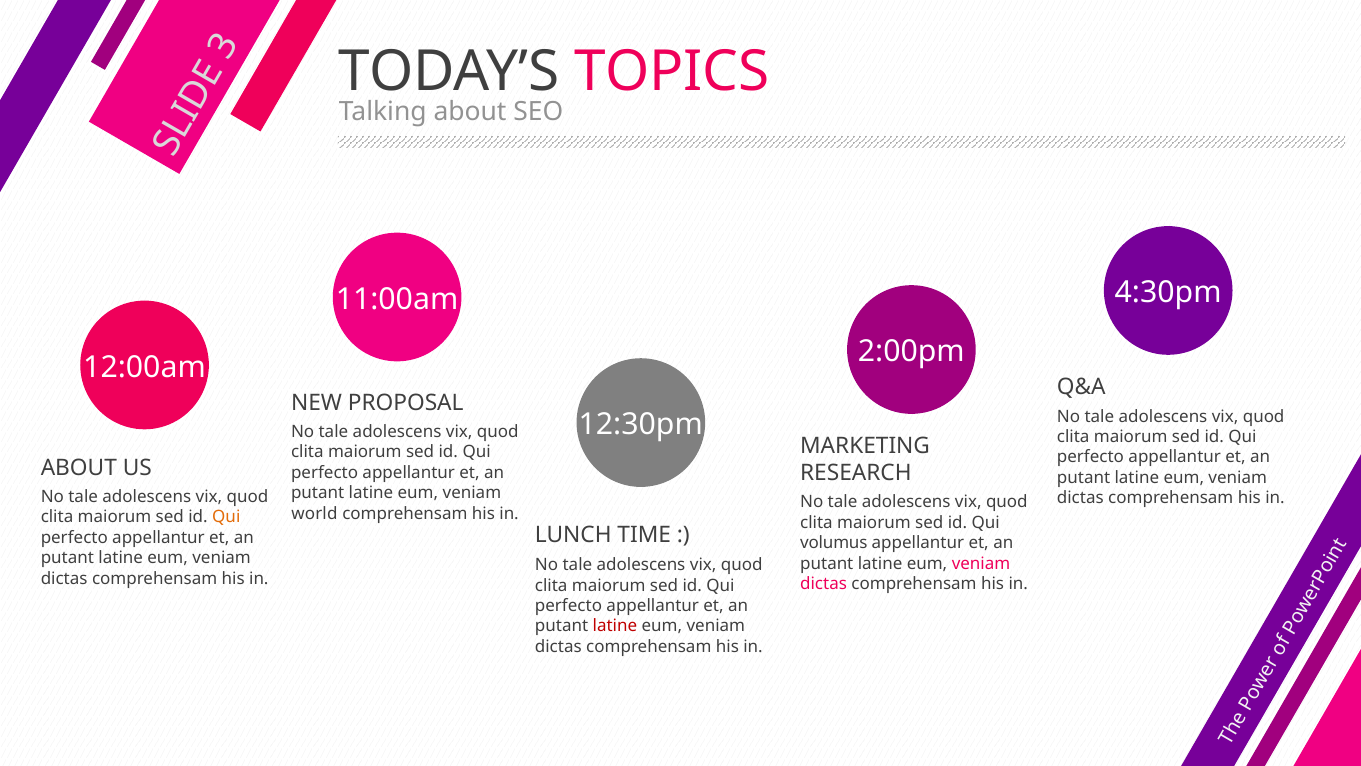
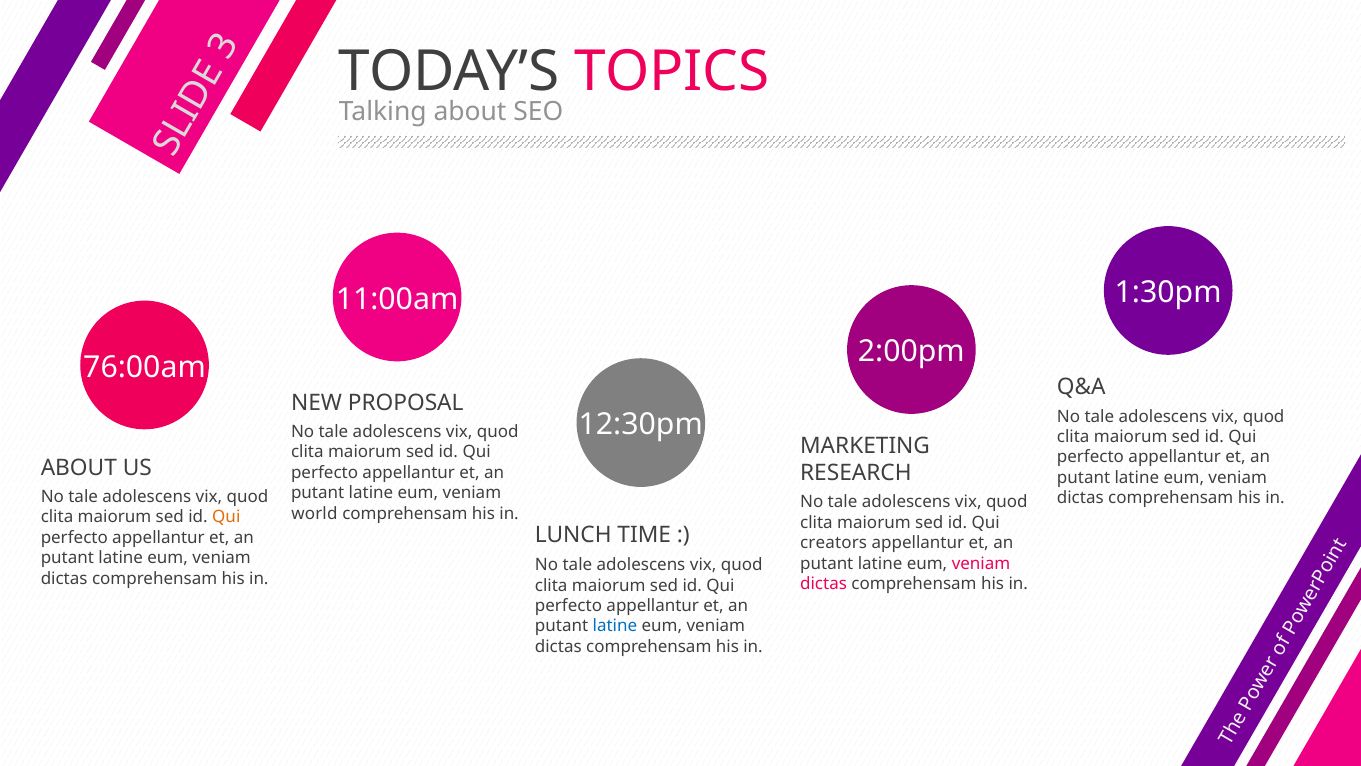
4:30pm: 4:30pm -> 1:30pm
12:00am: 12:00am -> 76:00am
volumus: volumus -> creators
latine at (615, 626) colour: red -> blue
